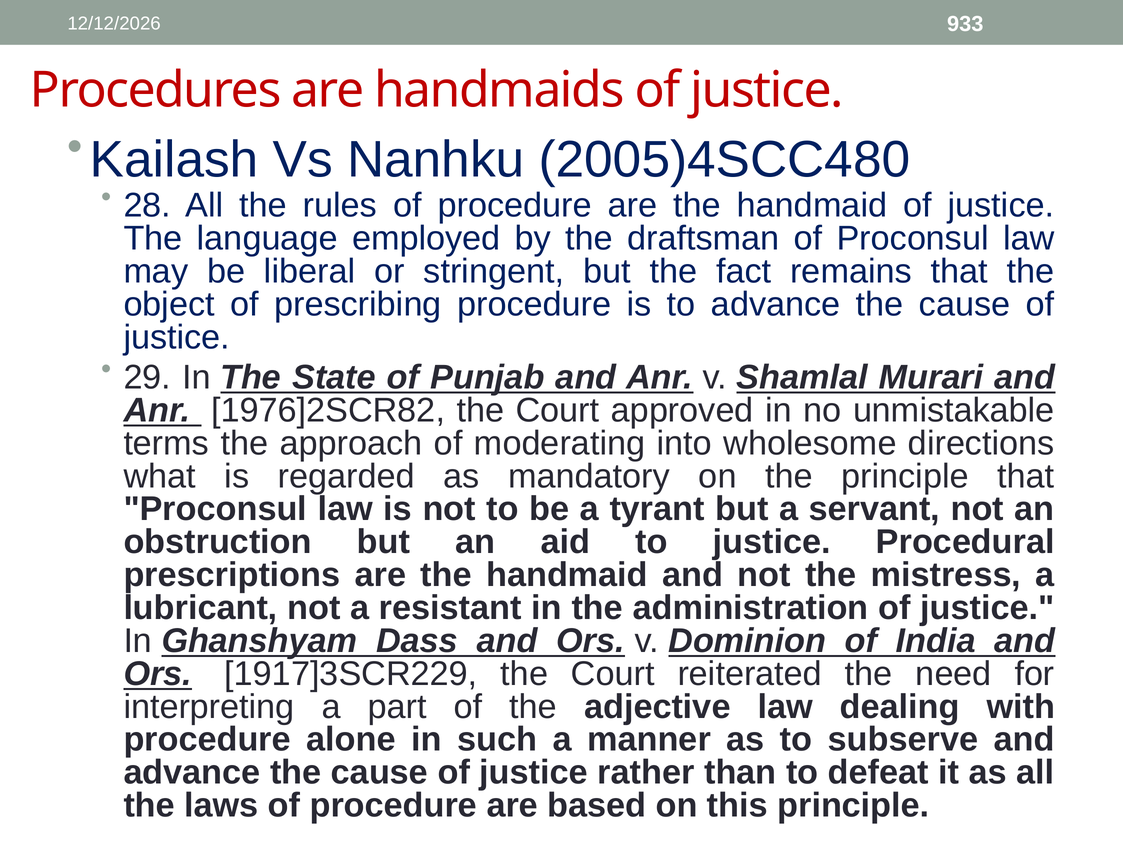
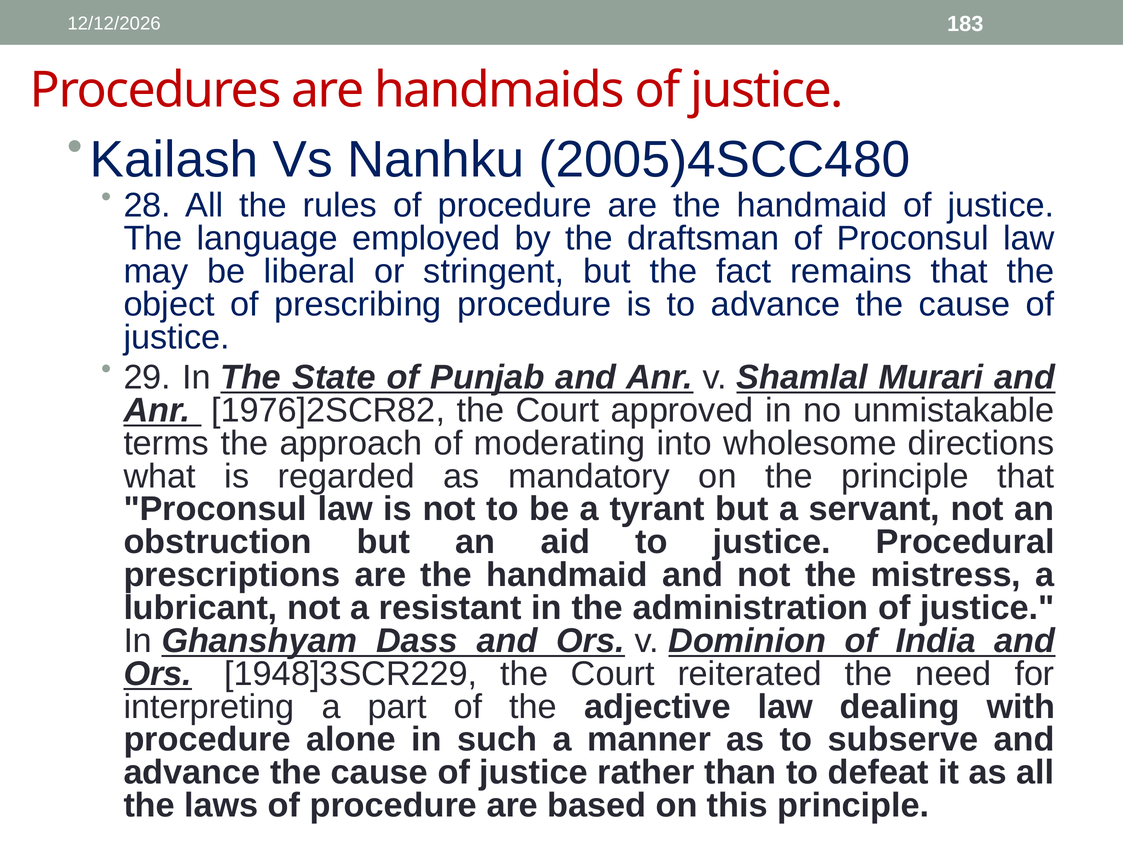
933: 933 -> 183
1917]3SCR229: 1917]3SCR229 -> 1948]3SCR229
